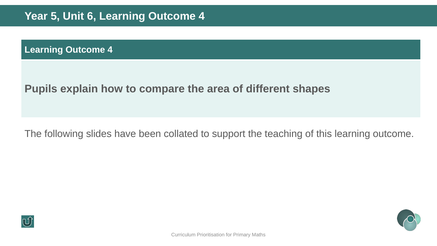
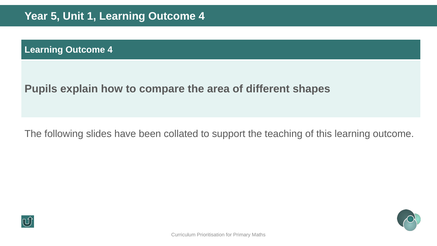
6: 6 -> 1
